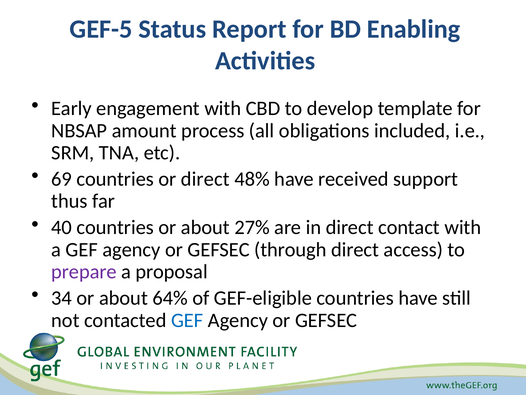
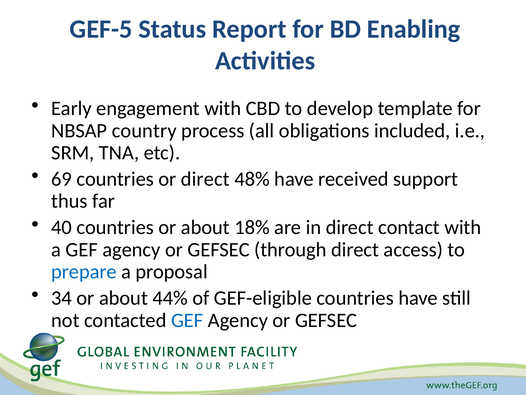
amount: amount -> country
27%: 27% -> 18%
prepare colour: purple -> blue
64%: 64% -> 44%
